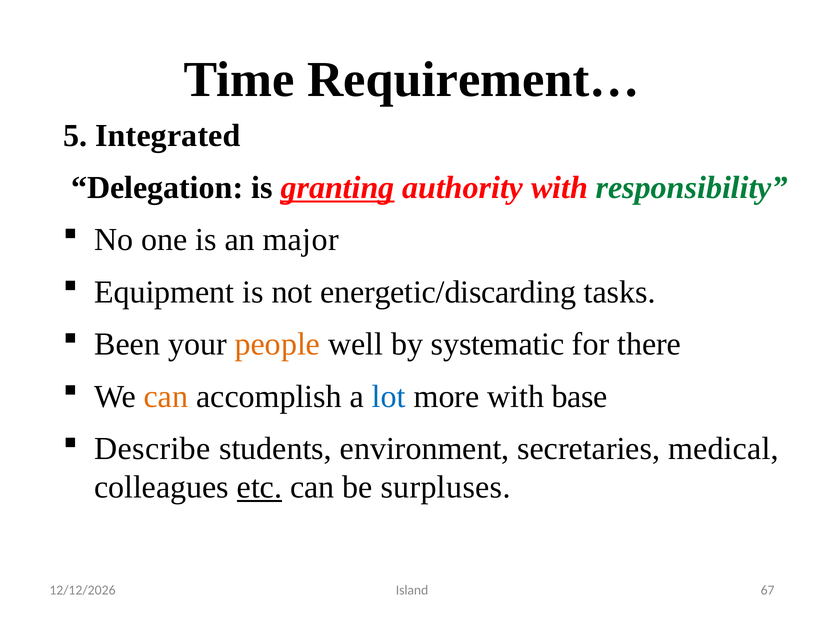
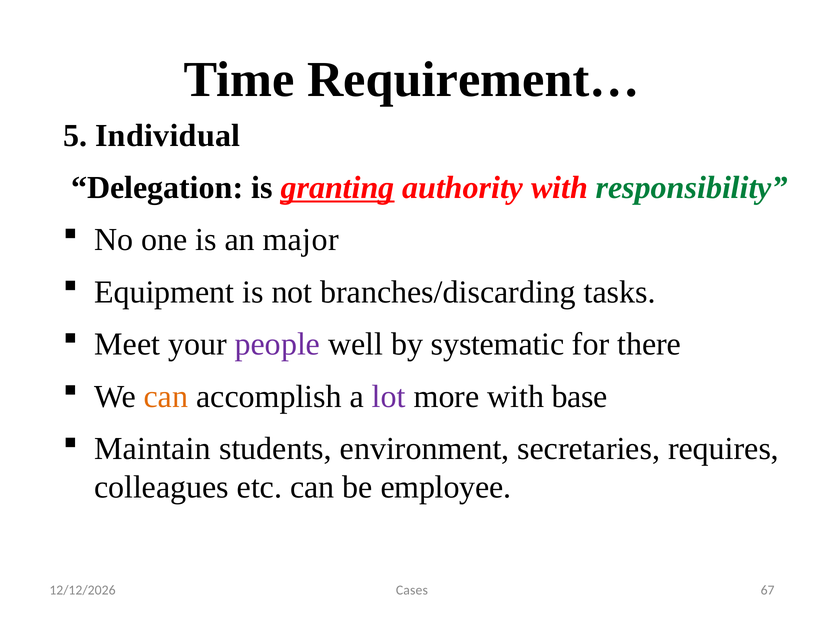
Integrated: Integrated -> Individual
energetic/discarding: energetic/discarding -> branches/discarding
Been: Been -> Meet
people colour: orange -> purple
lot colour: blue -> purple
Describe: Describe -> Maintain
medical: medical -> requires
etc underline: present -> none
surpluses: surpluses -> employee
Island: Island -> Cases
